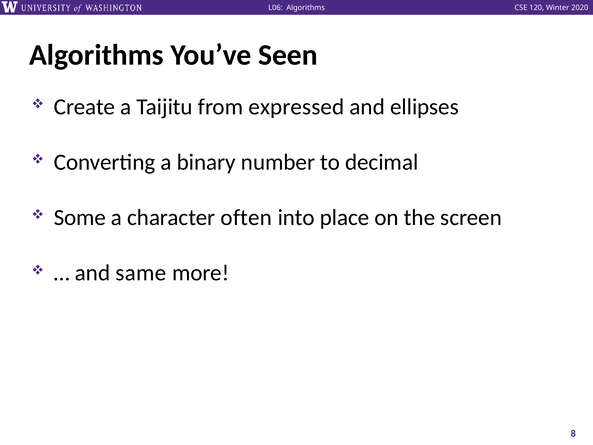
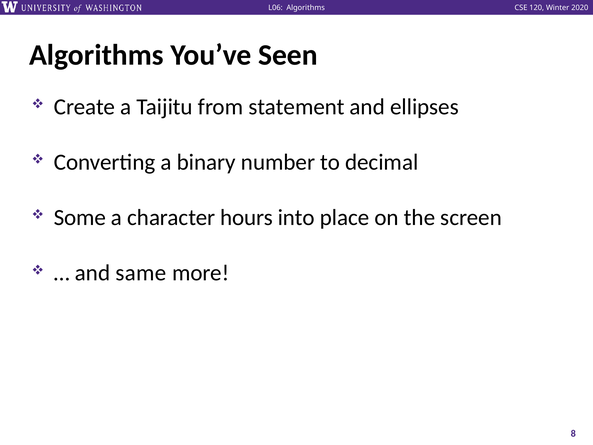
expressed: expressed -> statement
often: often -> hours
